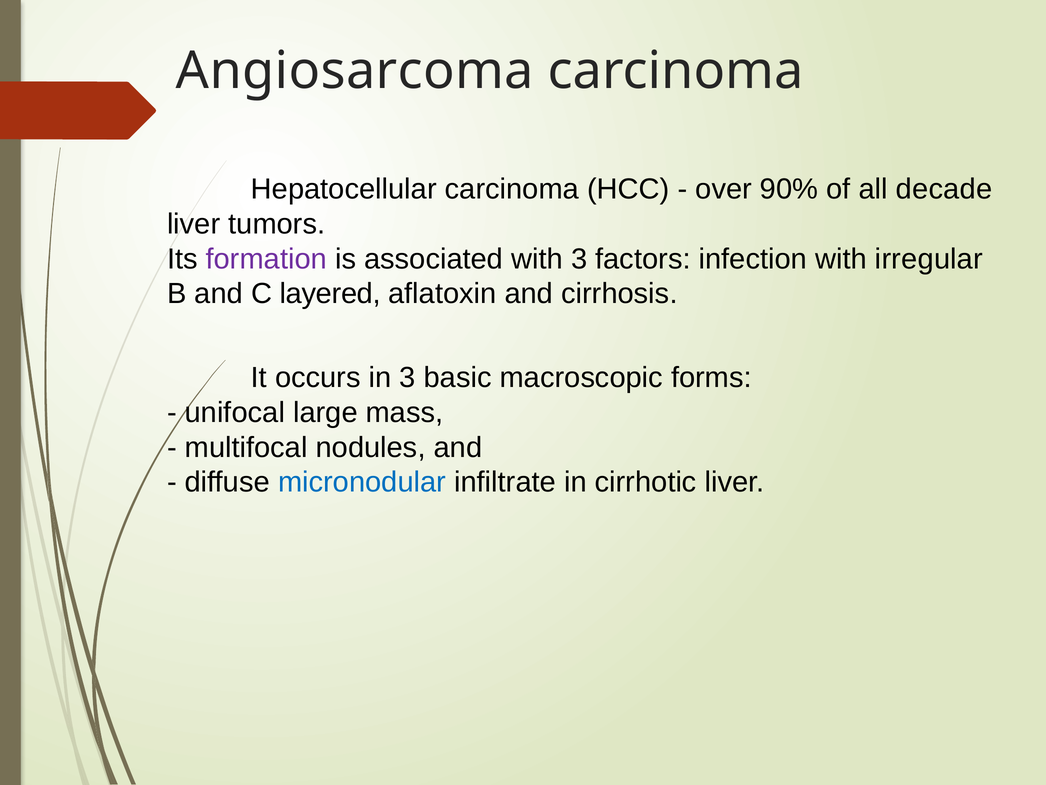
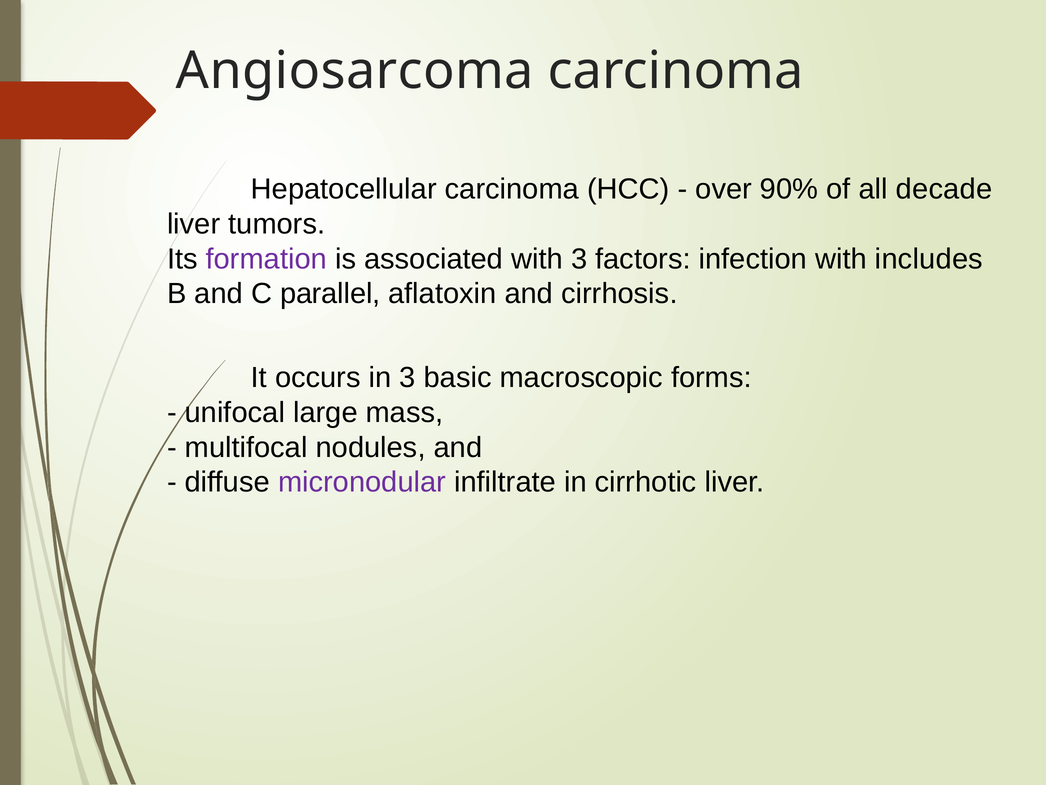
irregular: irregular -> includes
layered: layered -> parallel
micronodular colour: blue -> purple
